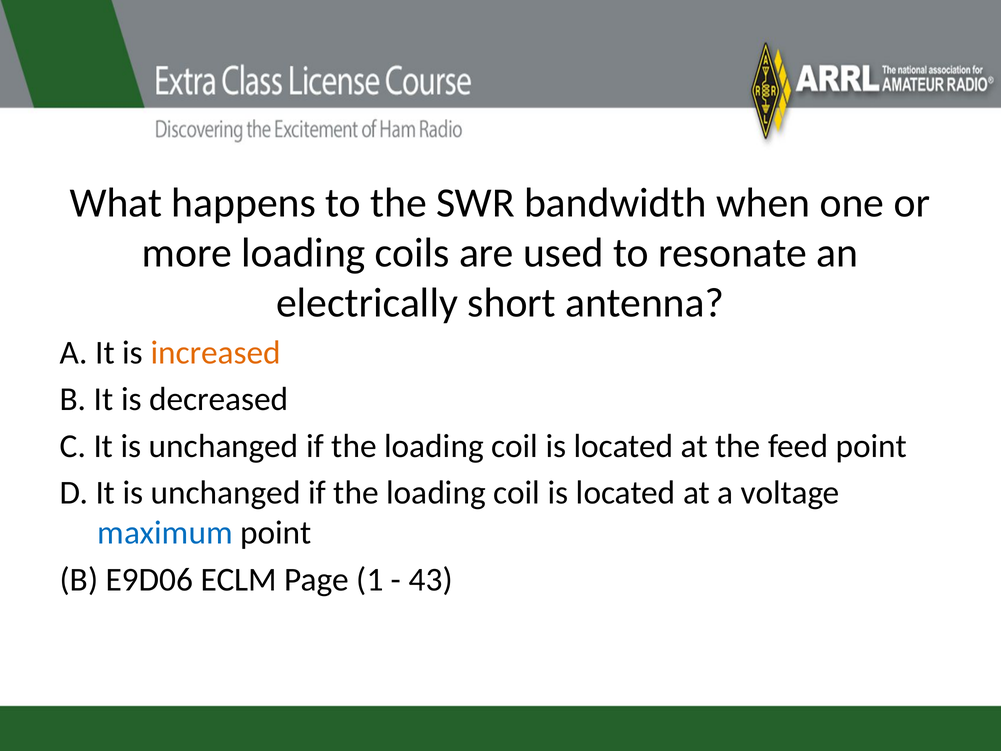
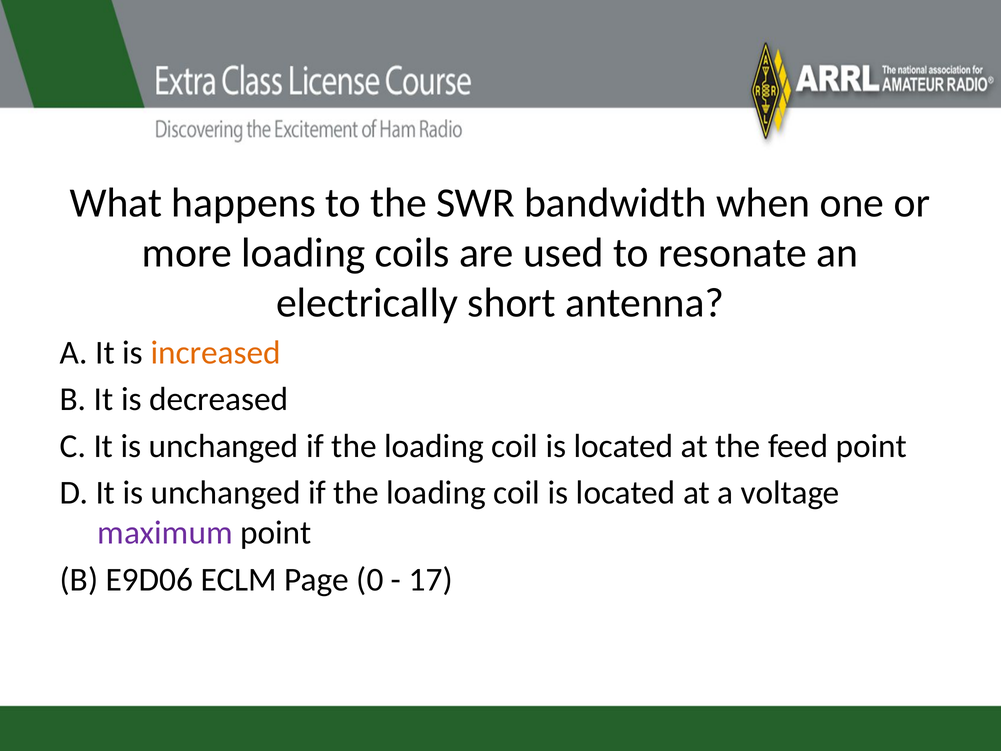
maximum colour: blue -> purple
1: 1 -> 0
43: 43 -> 17
